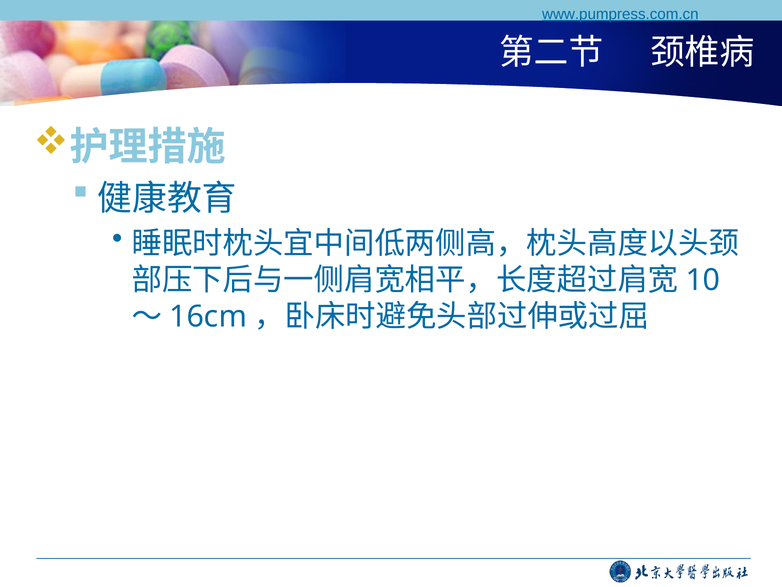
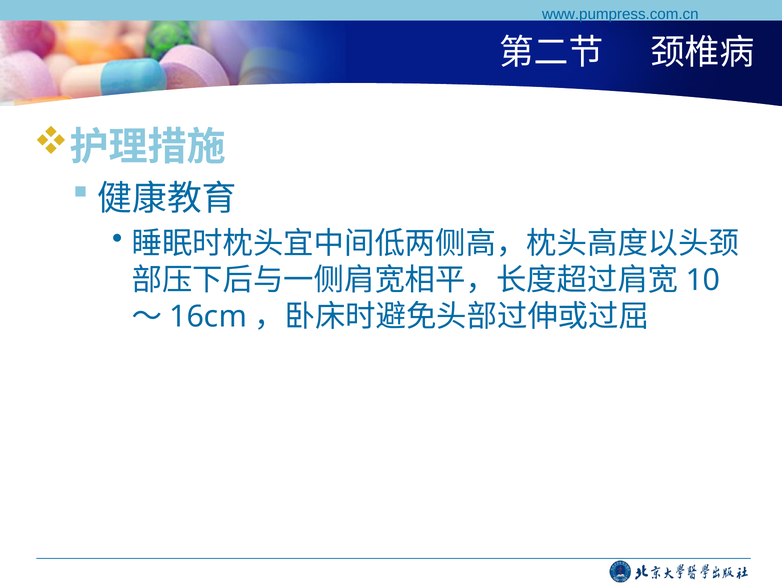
www.pumpress.com.cn underline: present -> none
